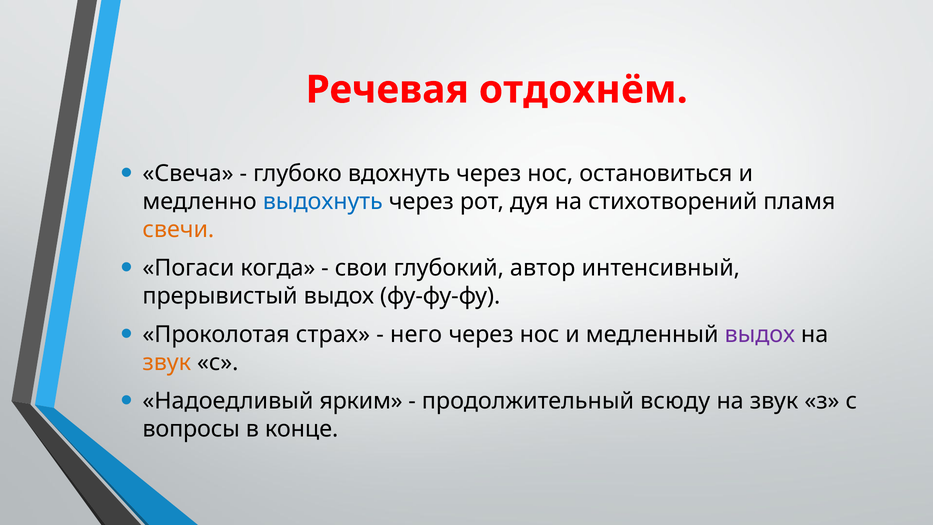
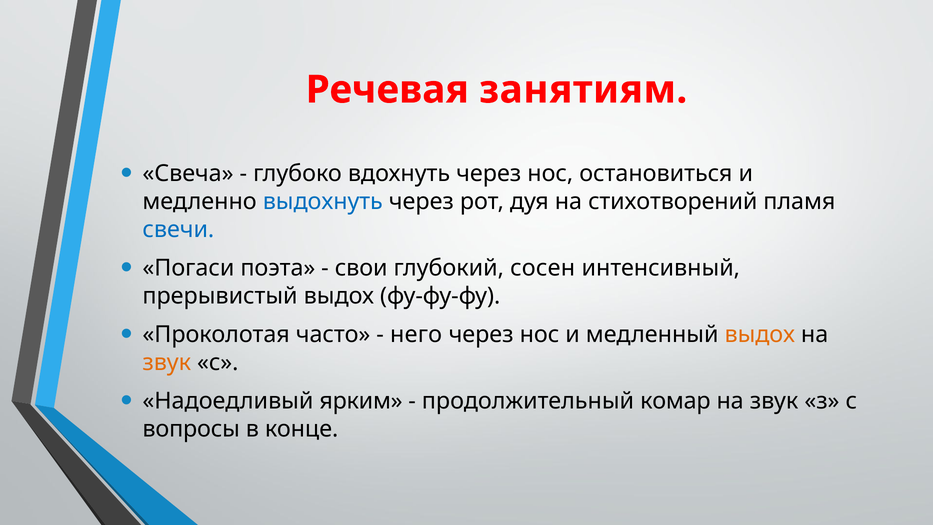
отдохнём: отдохнём -> занятиям
свечи colour: orange -> blue
когда: когда -> поэта
автор: автор -> сосен
страх: страх -> часто
выдох at (760, 335) colour: purple -> orange
всюду: всюду -> комар
